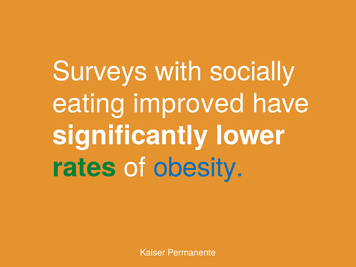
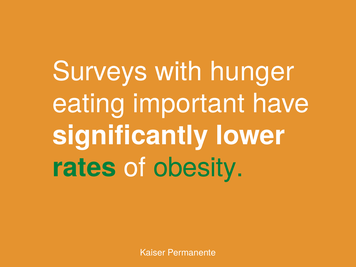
socially: socially -> hunger
improved: improved -> important
obesity colour: blue -> green
